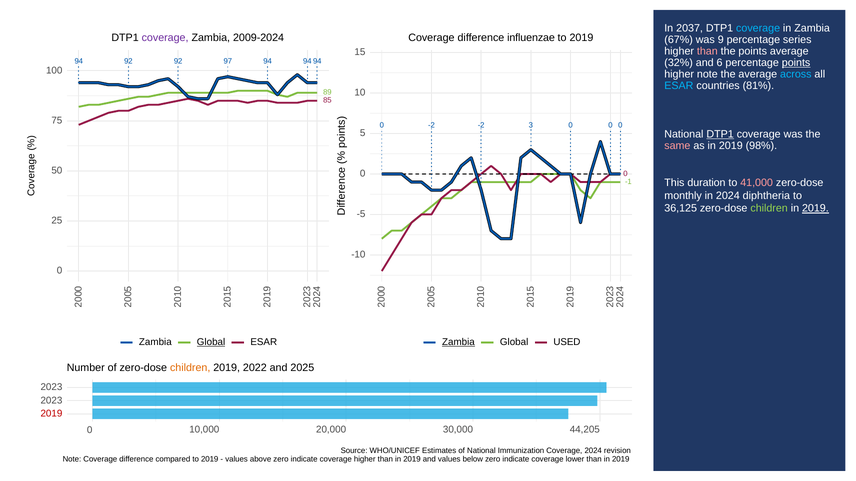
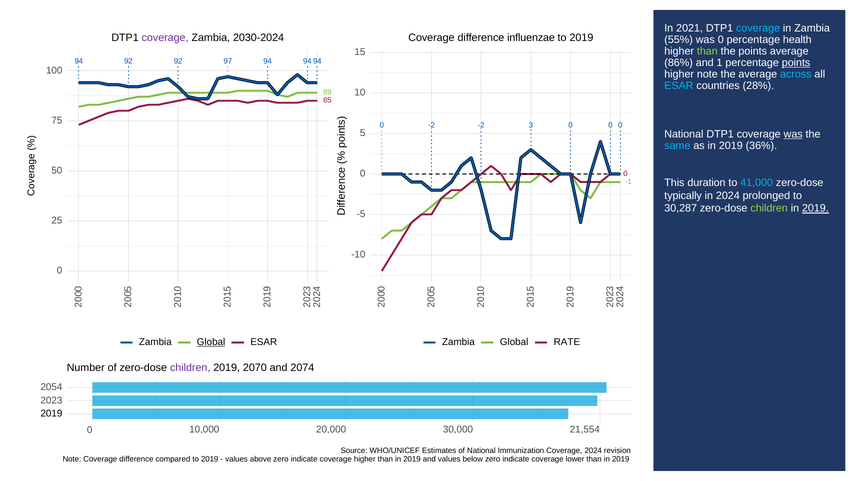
2037: 2037 -> 2021
2009-2024: 2009-2024 -> 2030-2024
67%: 67% -> 55%
was 9: 9 -> 0
series: series -> health
than at (707, 51) colour: pink -> light green
32%: 32% -> 86%
and 6: 6 -> 1
81%: 81% -> 28%
DTP1 at (720, 134) underline: present -> none
was at (793, 134) underline: none -> present
same colour: pink -> light blue
98%: 98% -> 36%
41,000 colour: pink -> light blue
monthly: monthly -> typically
diphtheria: diphtheria -> prolonged
36,125: 36,125 -> 30,287
Zambia at (458, 342) underline: present -> none
USED: USED -> RATE
children at (190, 368) colour: orange -> purple
2022: 2022 -> 2070
2025: 2025 -> 2074
2023 at (51, 388): 2023 -> 2054
2019 at (51, 414) colour: red -> black
44,205: 44,205 -> 21,554
